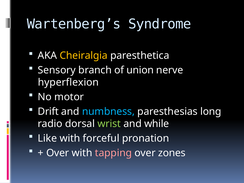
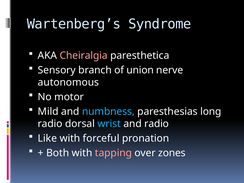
Cheiralgia colour: yellow -> pink
hyperflexion: hyperflexion -> autonomous
Drift: Drift -> Mild
wrist colour: light green -> light blue
and while: while -> radio
Over at (58, 153): Over -> Both
